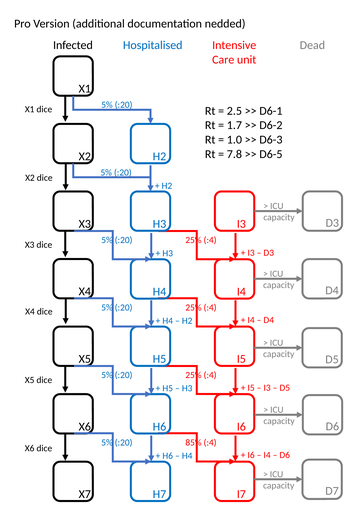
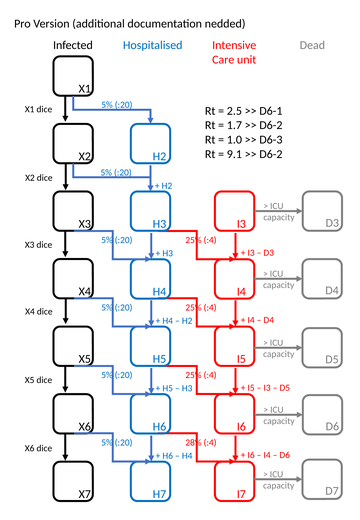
7.8: 7.8 -> 9.1
D6-5 at (271, 154): D6-5 -> D6-2
85%: 85% -> 28%
